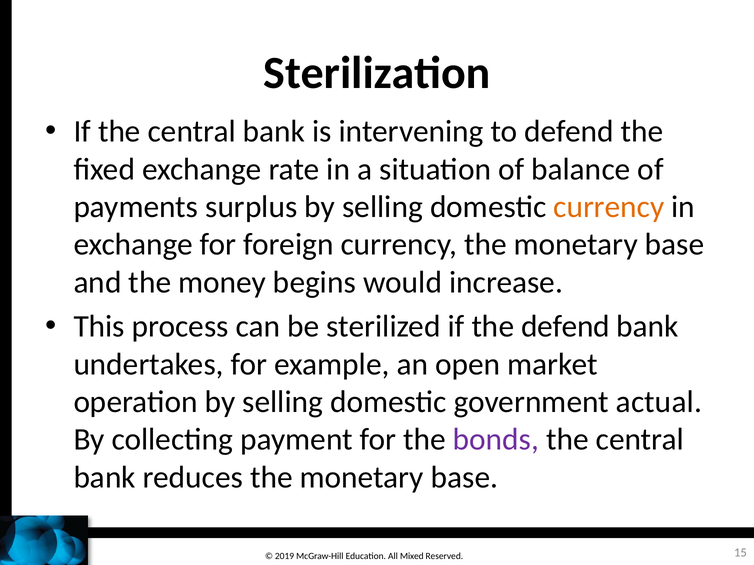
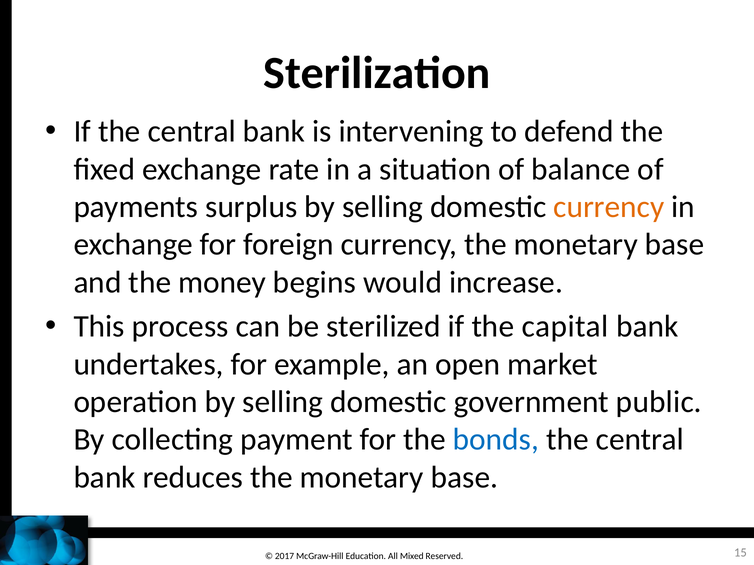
the defend: defend -> capital
actual: actual -> public
bonds colour: purple -> blue
2019: 2019 -> 2017
